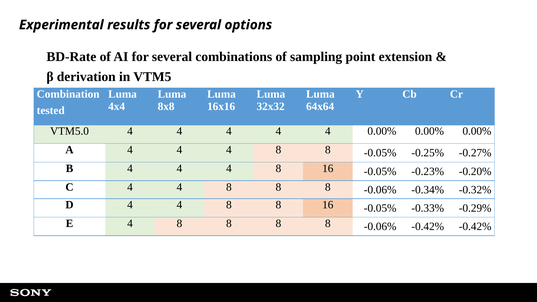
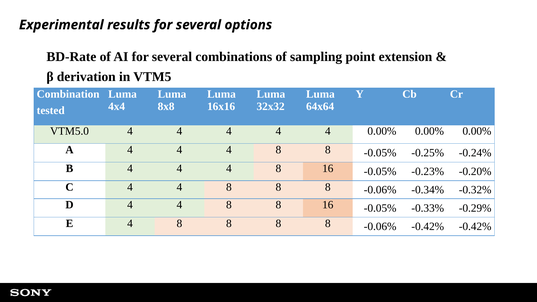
-0.27%: -0.27% -> -0.24%
